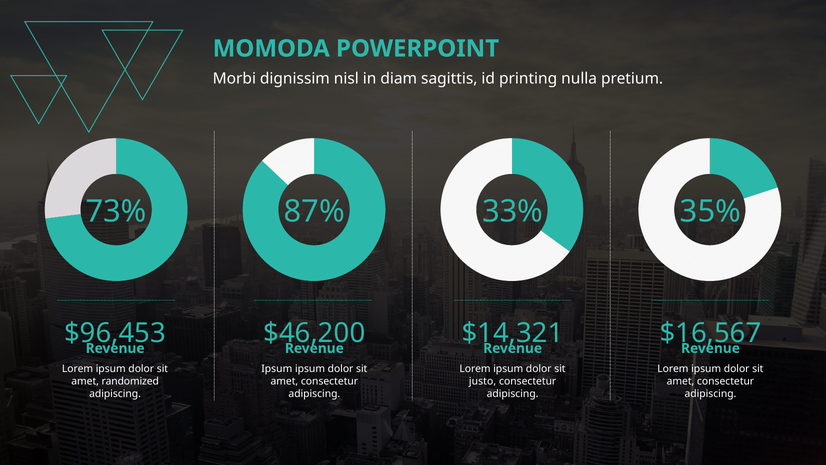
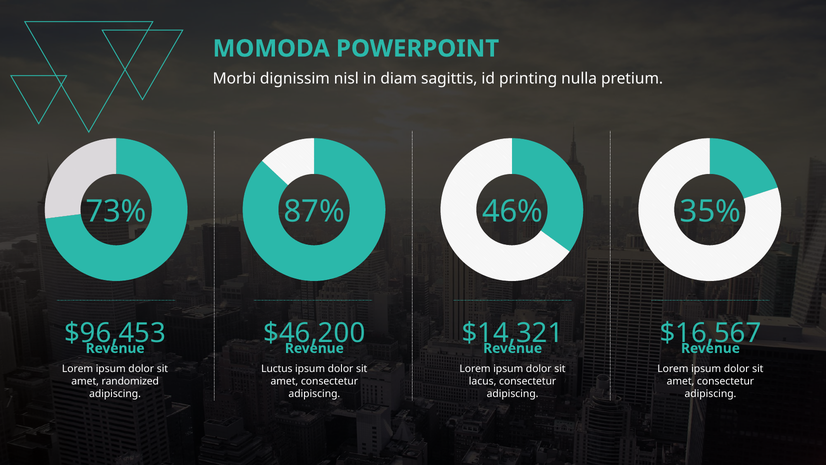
33%: 33% -> 46%
Ipsum at (277, 369): Ipsum -> Luctus
justo: justo -> lacus
